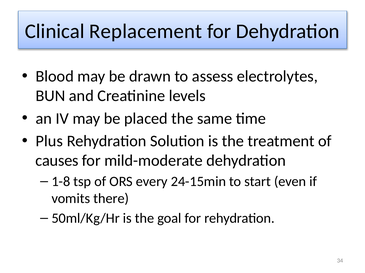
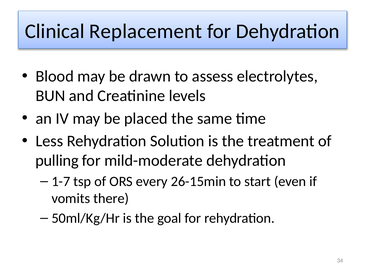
Plus: Plus -> Less
causes: causes -> pulling
1-8: 1-8 -> 1-7
24-15min: 24-15min -> 26-15min
